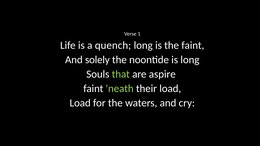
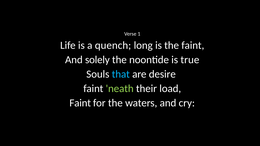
is long: long -> true
that colour: light green -> light blue
aspire: aspire -> desire
Load at (80, 103): Load -> Faint
